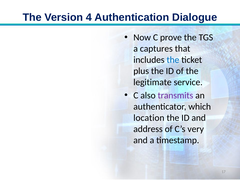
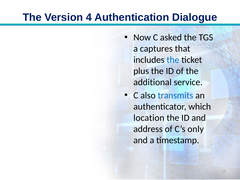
prove: prove -> asked
legitimate: legitimate -> additional
transmits colour: purple -> blue
very: very -> only
